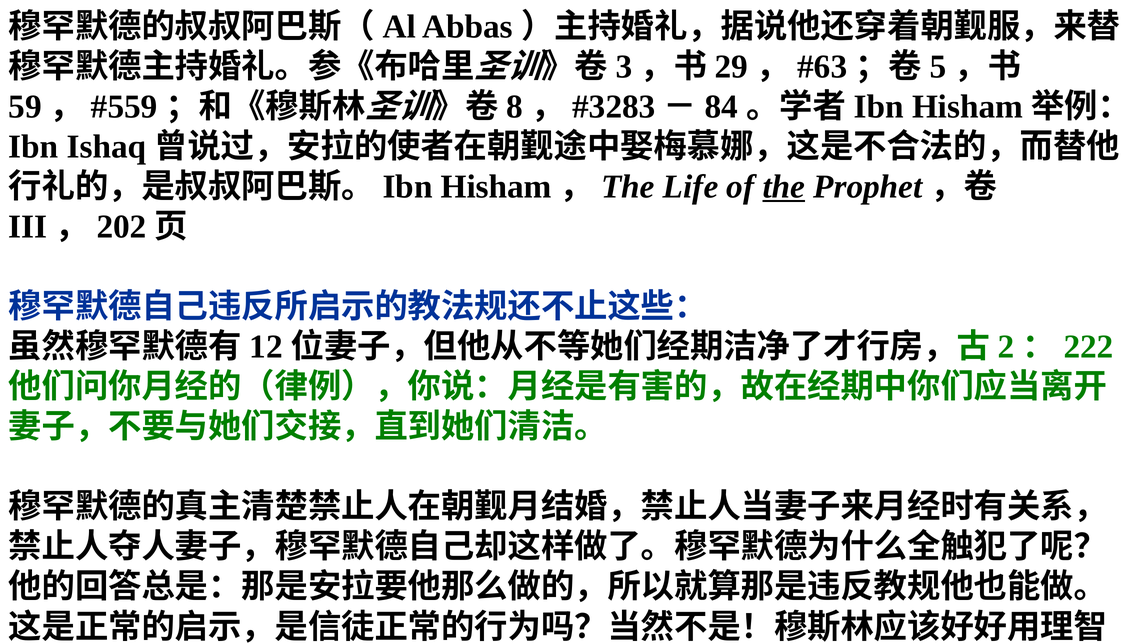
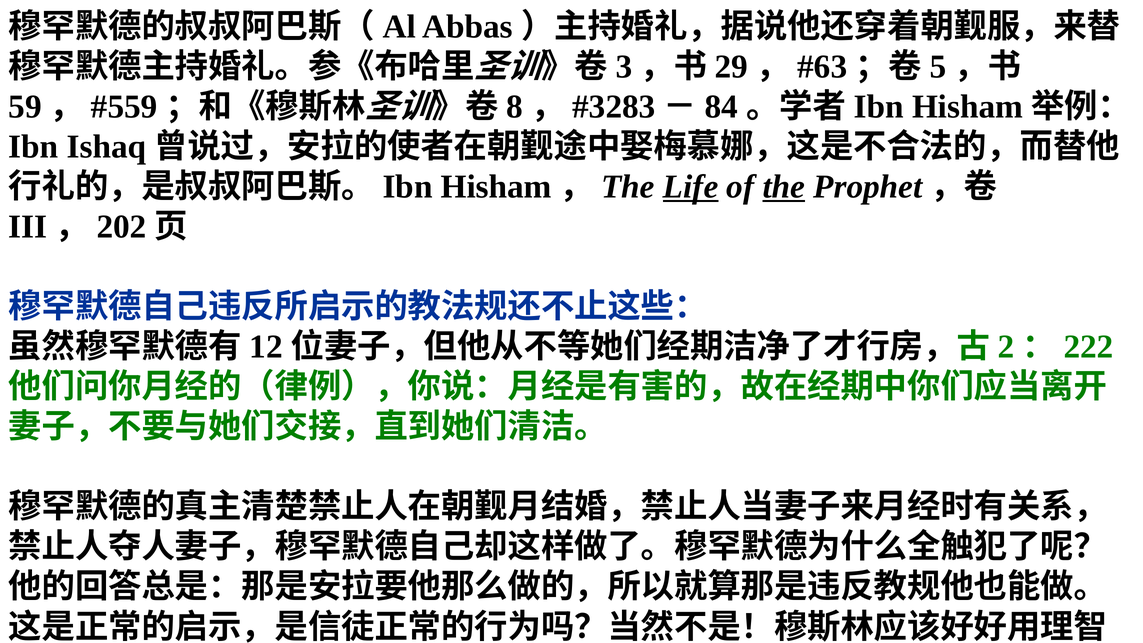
Life underline: none -> present
